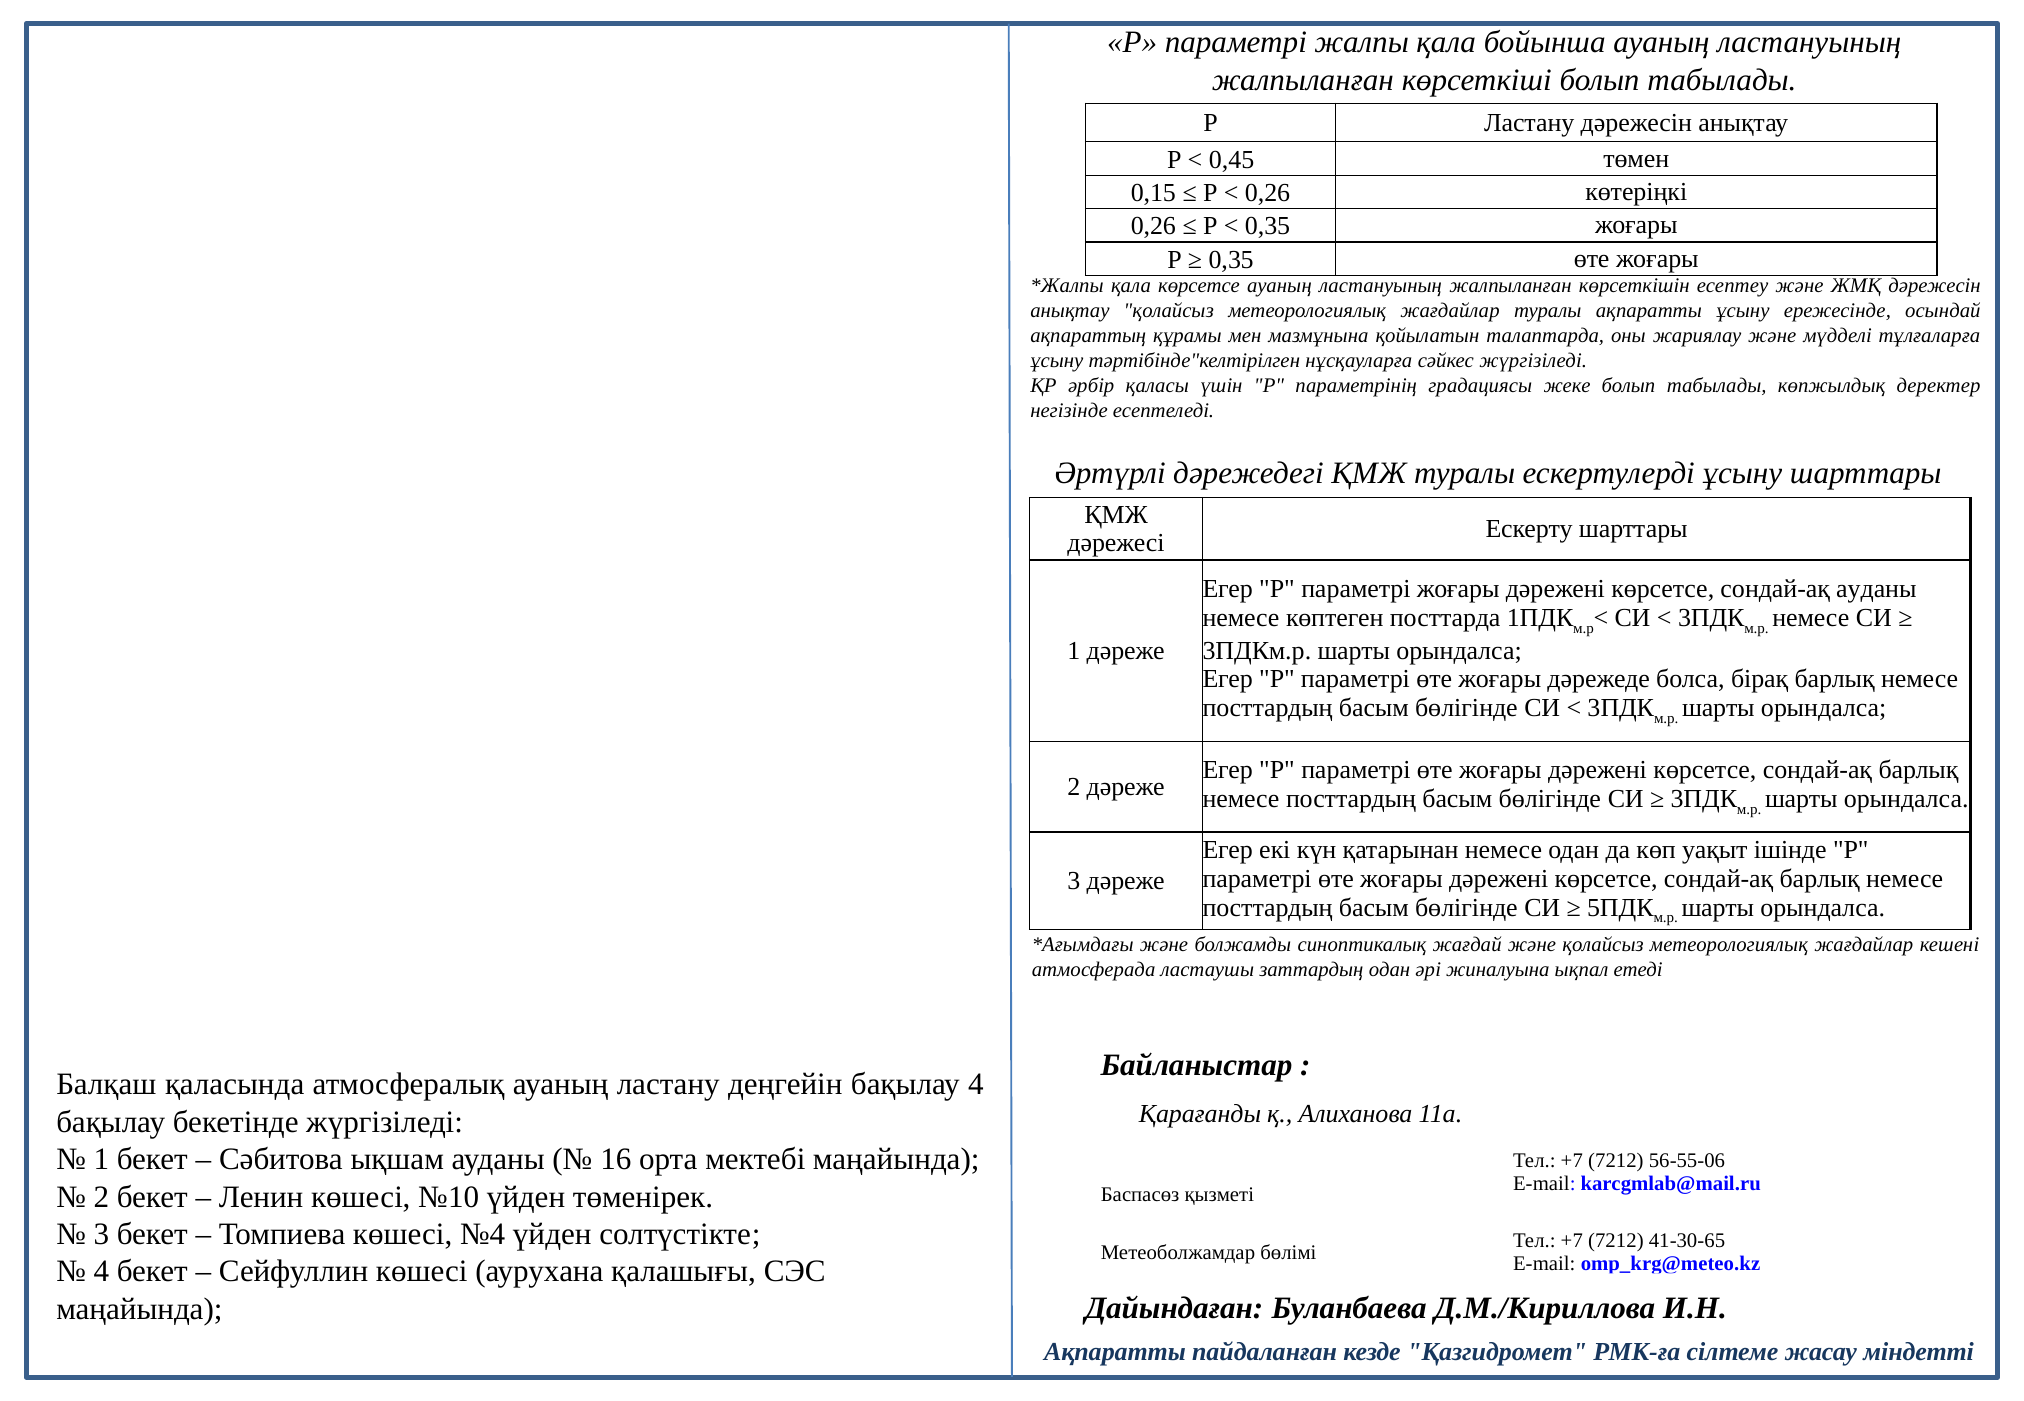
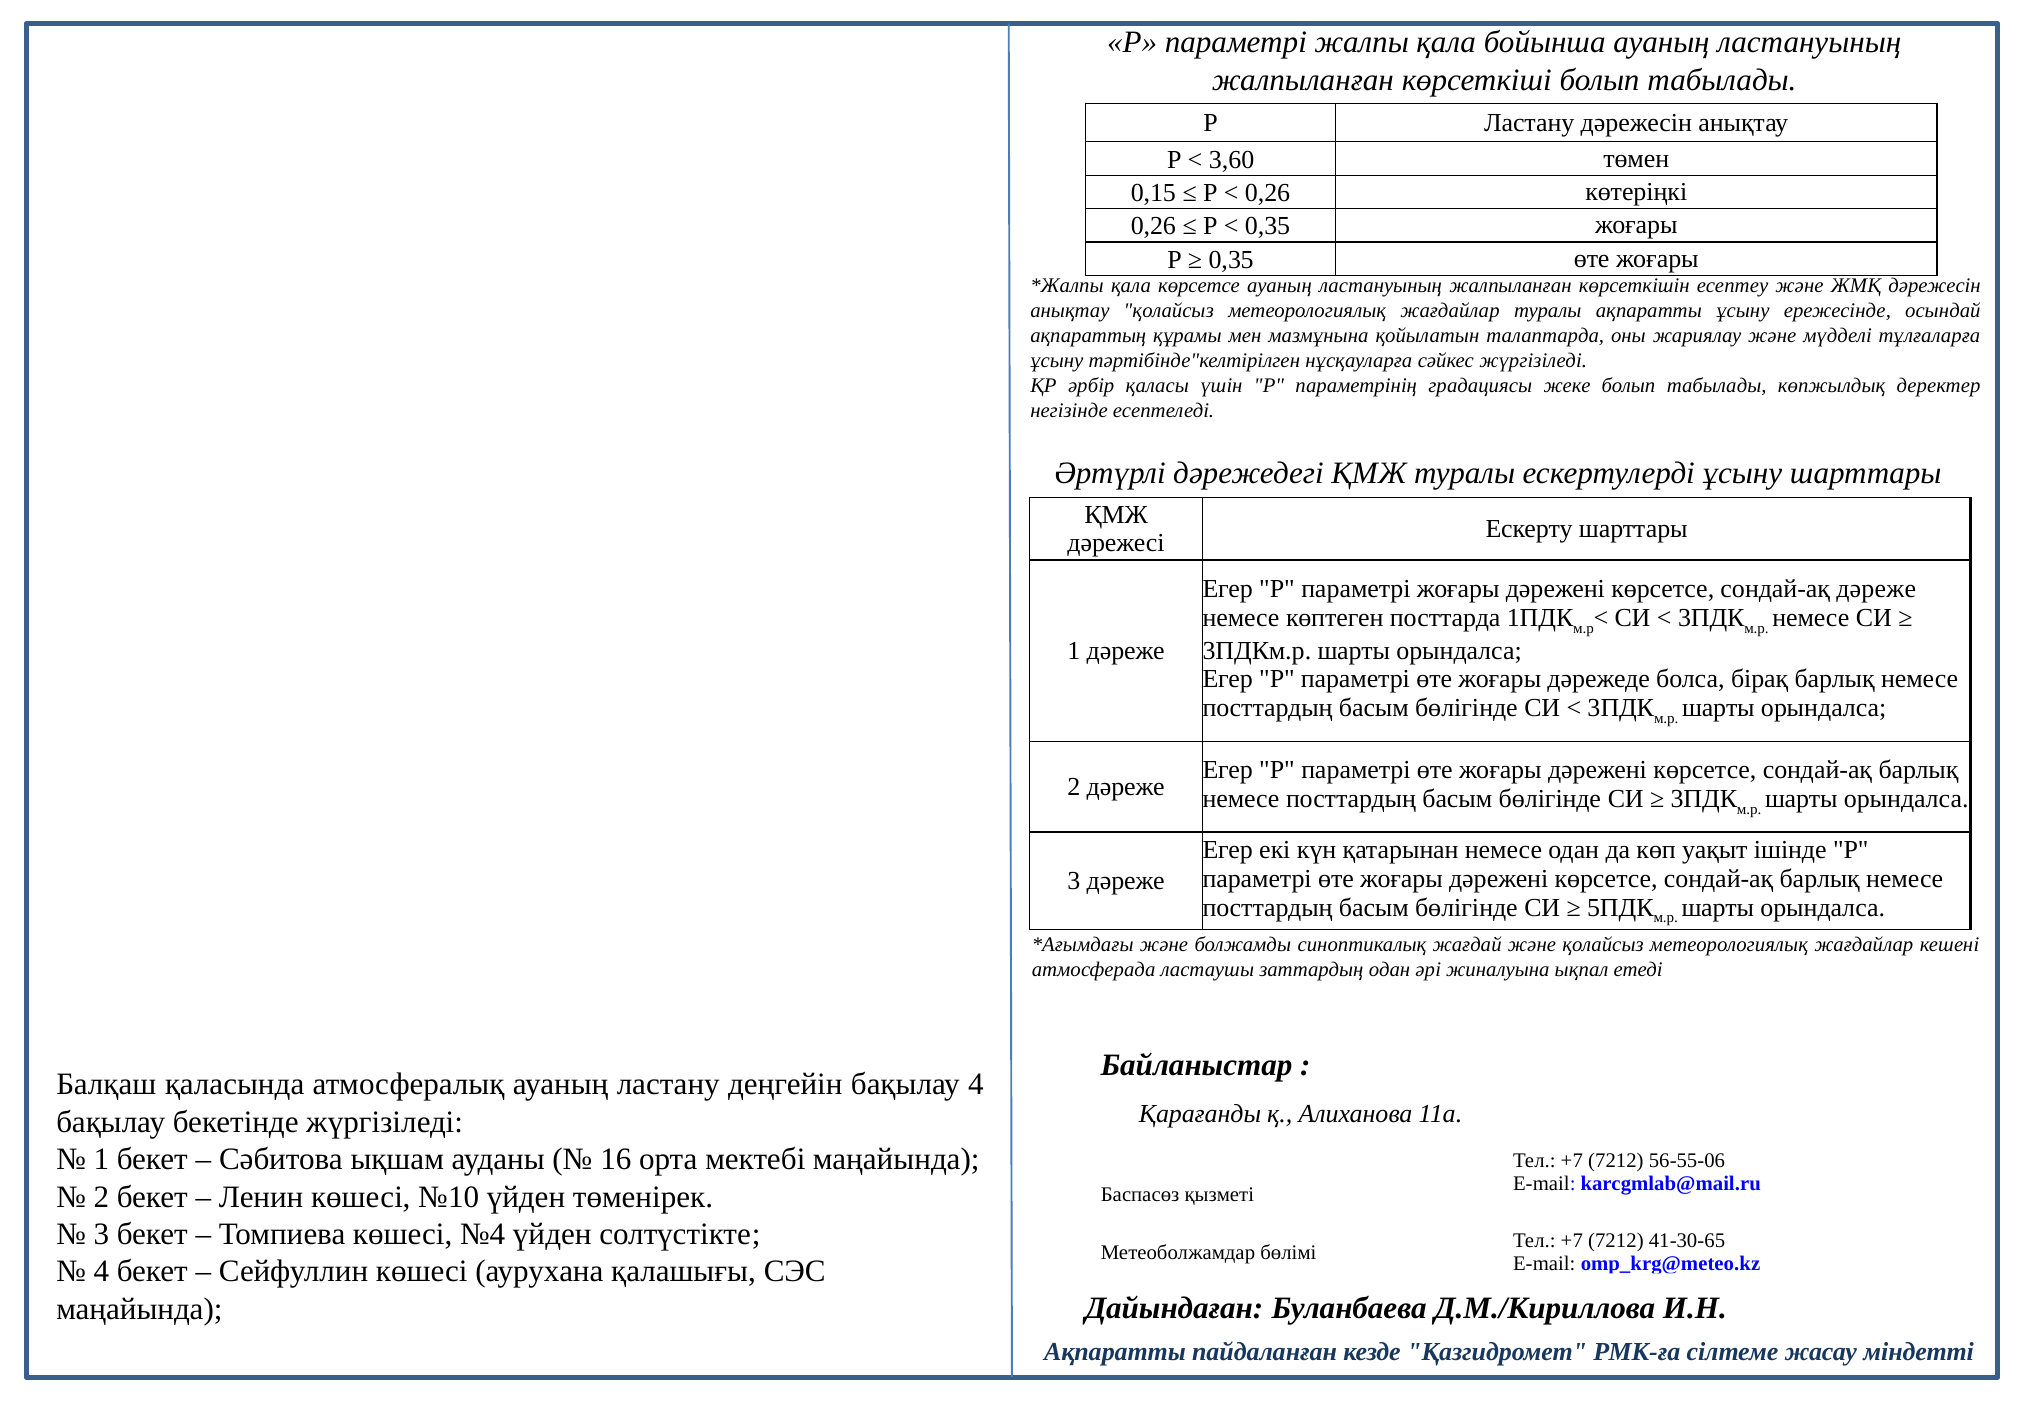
0,45: 0,45 -> 3,60
сондай-ақ ауданы: ауданы -> дәреже
